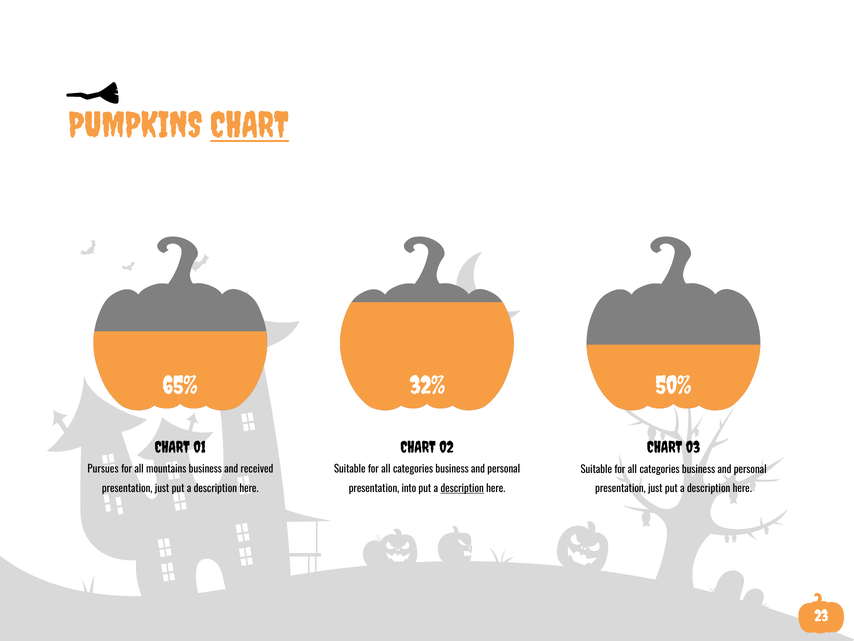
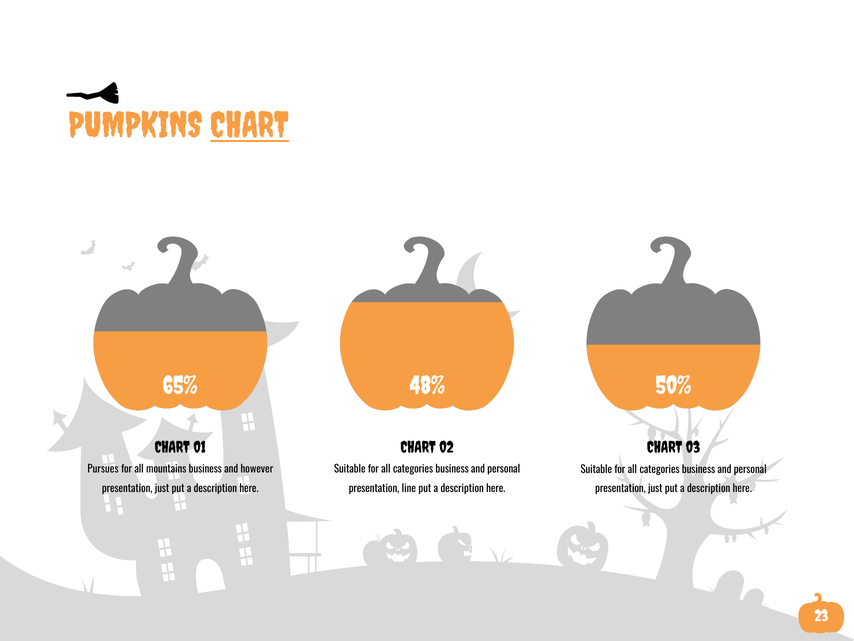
32%: 32% -> 48%
received: received -> however
into: into -> line
description at (462, 488) underline: present -> none
